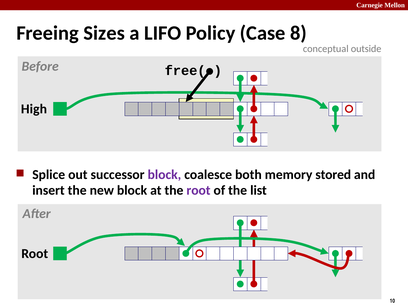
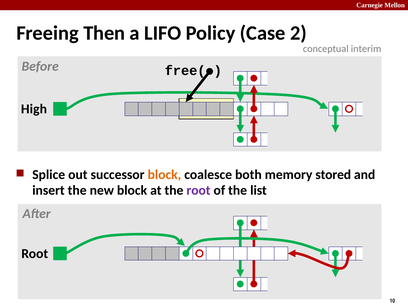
Sizes: Sizes -> Then
8: 8 -> 2
outside: outside -> interim
block at (164, 175) colour: purple -> orange
